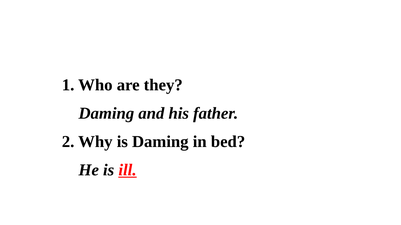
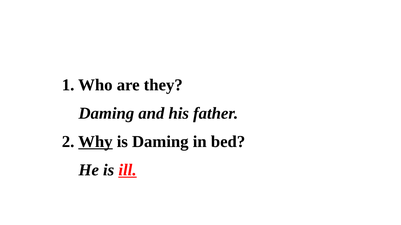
Why underline: none -> present
